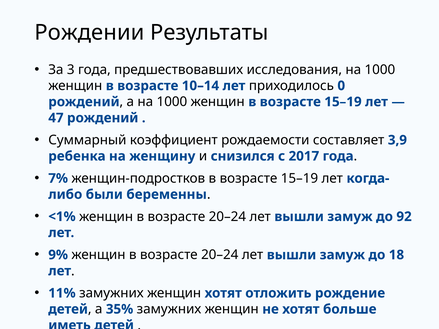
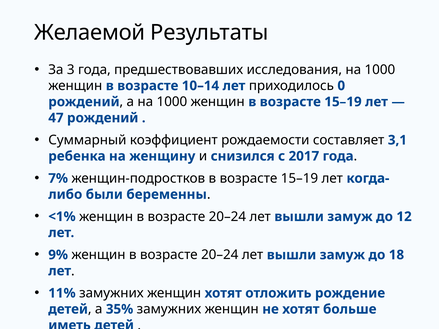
Рождении: Рождении -> Желаемой
3,9: 3,9 -> 3,1
92: 92 -> 12
